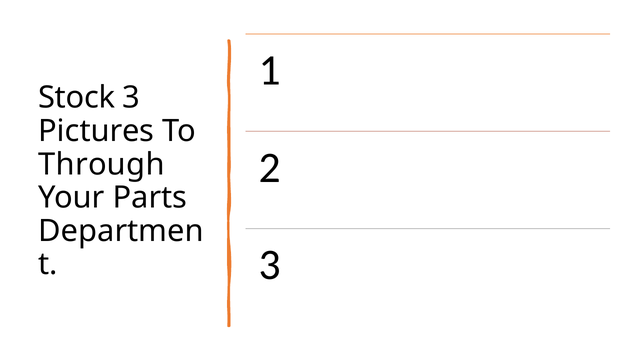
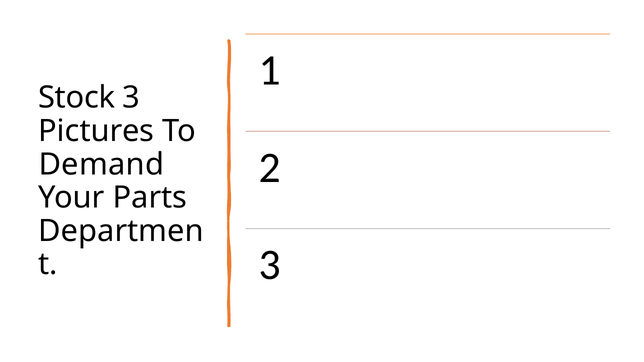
Through: Through -> Demand
